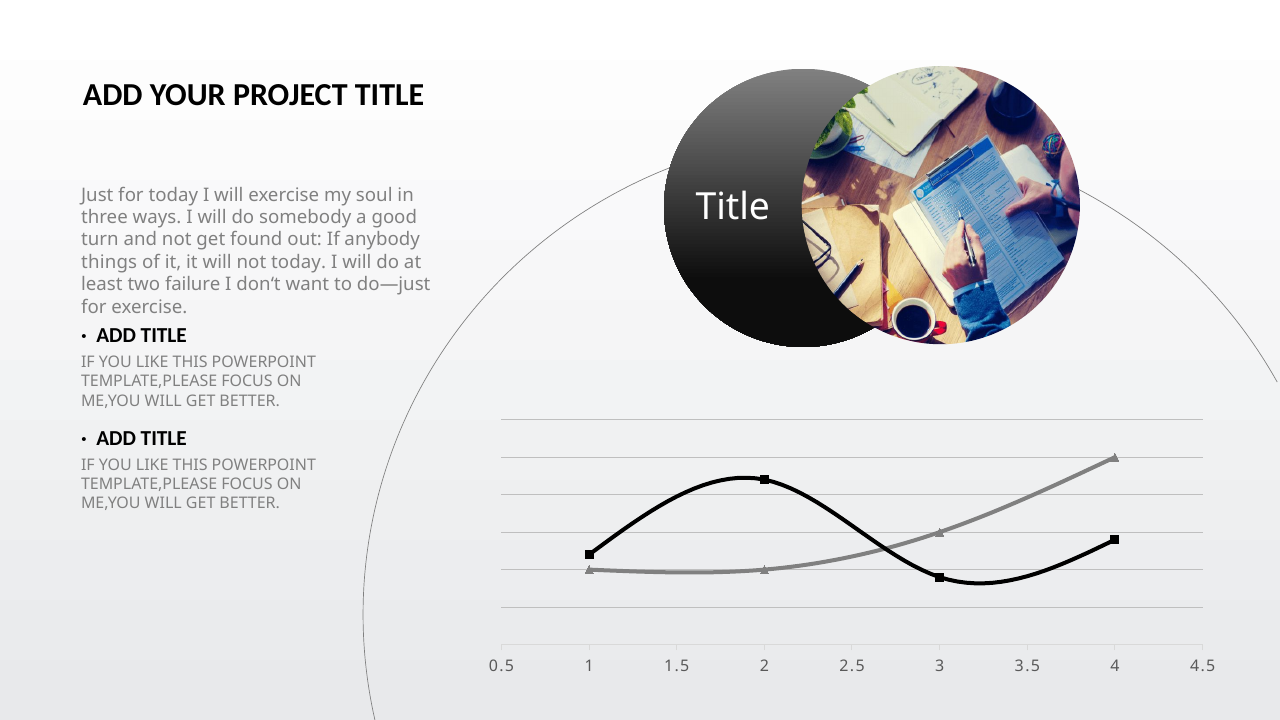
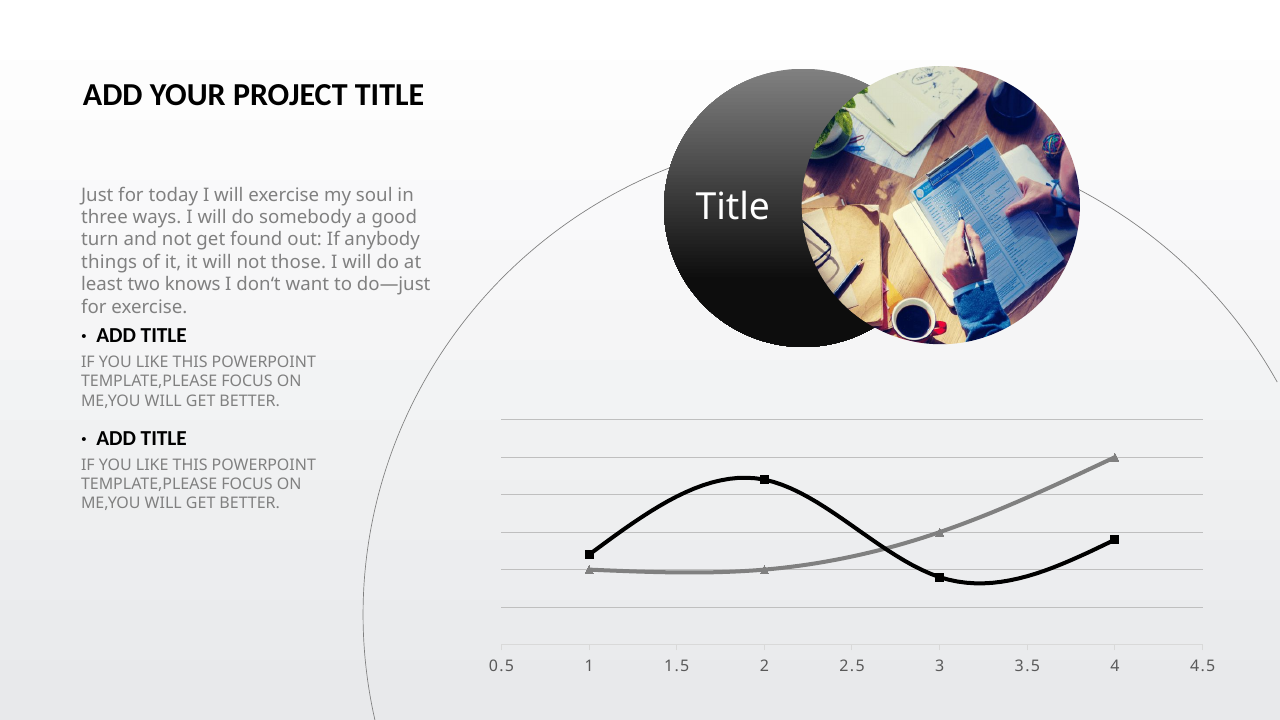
not today: today -> those
failure: failure -> knows
